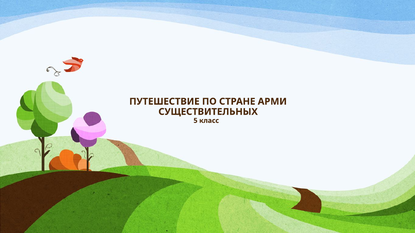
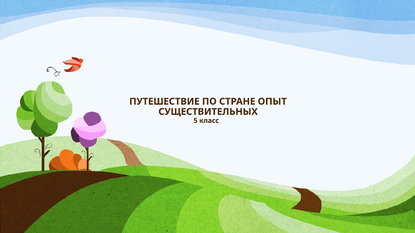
АРМИ: АРМИ -> ОПЫТ
